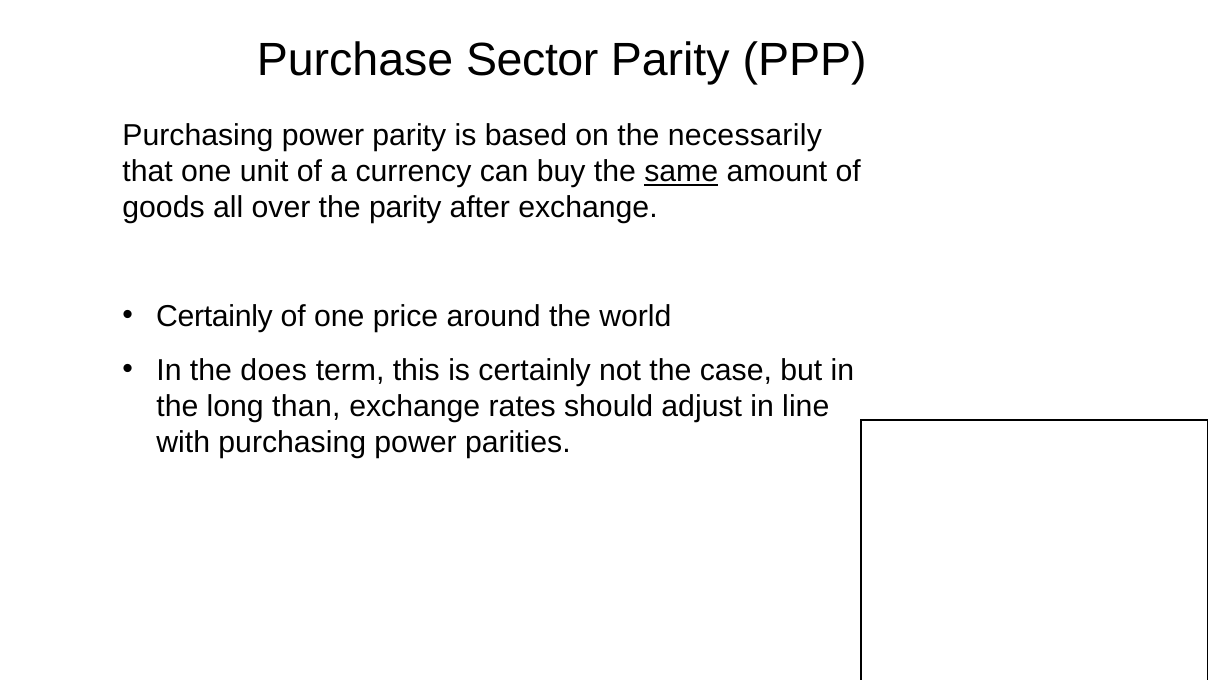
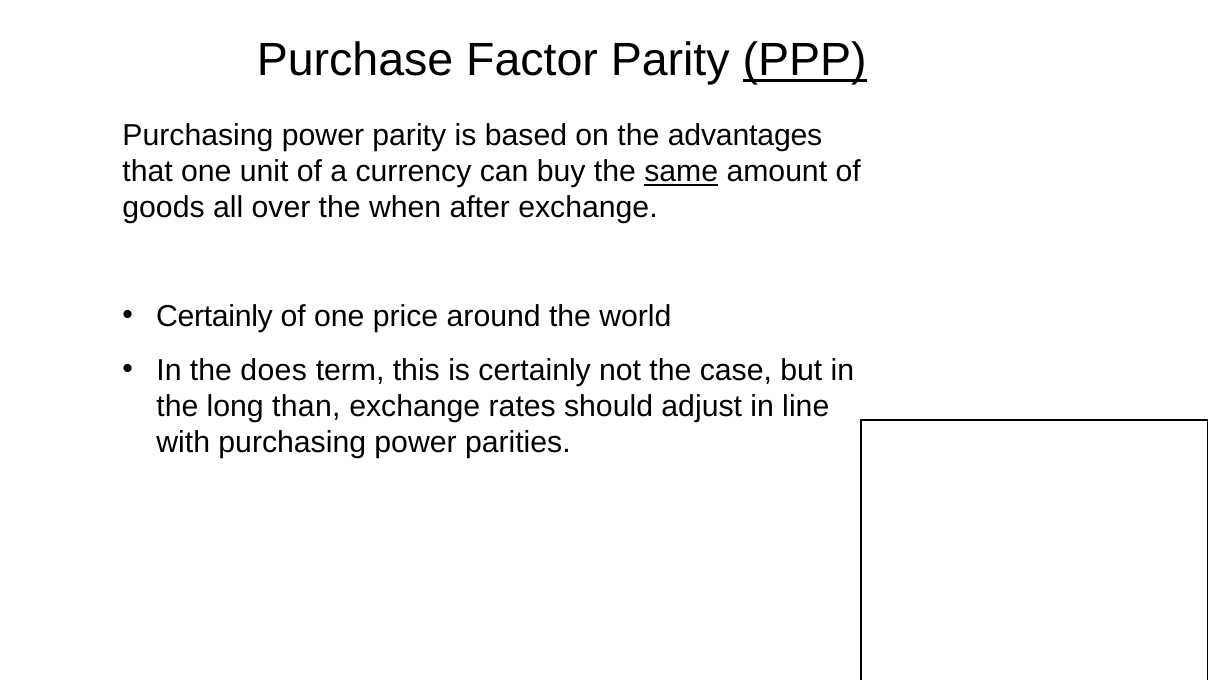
Sector: Sector -> Factor
PPP underline: none -> present
necessarily: necessarily -> advantages
the parity: parity -> when
